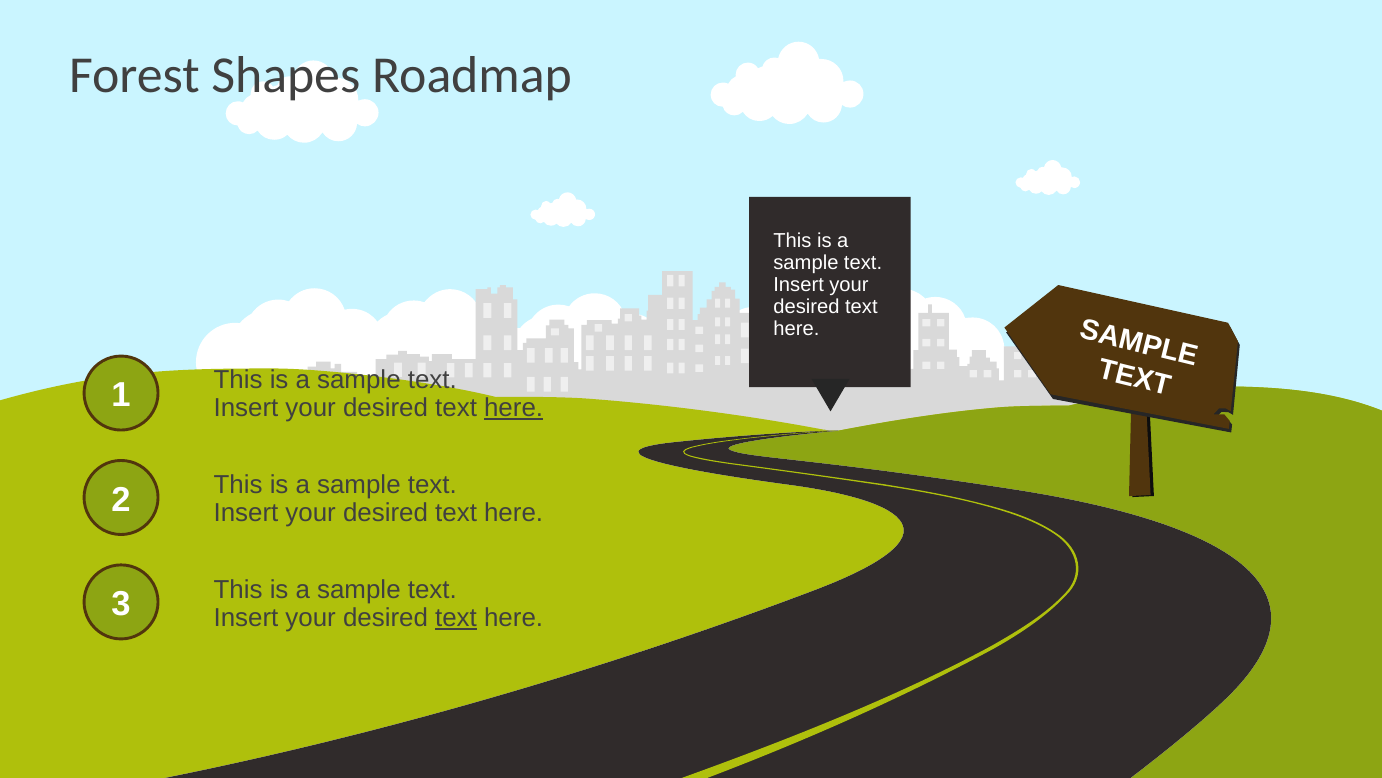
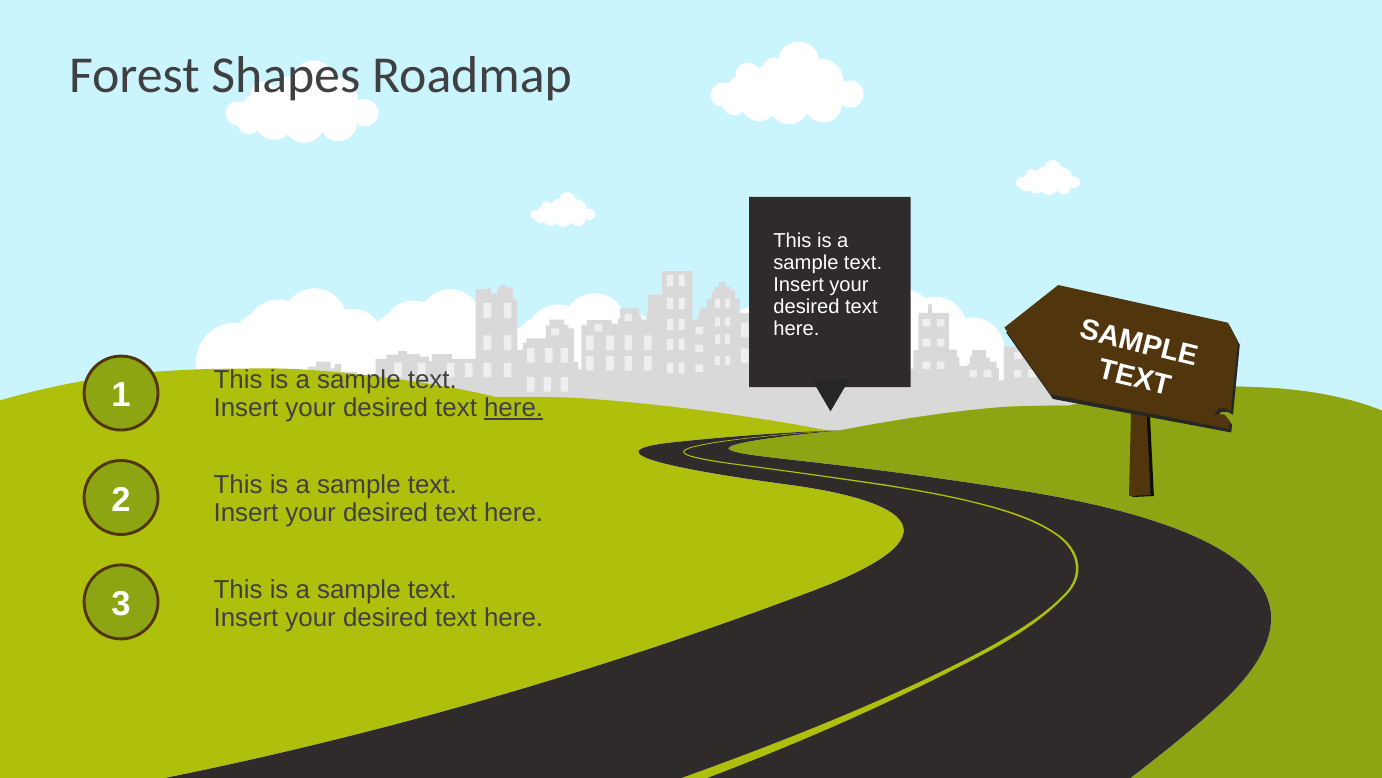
text at (456, 618) underline: present -> none
